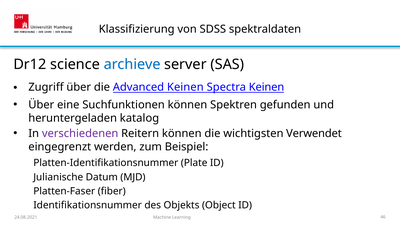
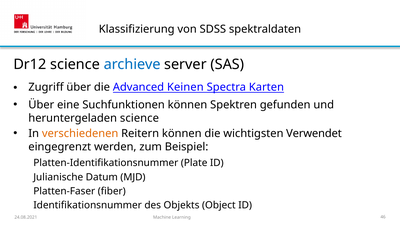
Spectra Keinen: Keinen -> Karten
heruntergeladen katalog: katalog -> science
verschiedenen colour: purple -> orange
